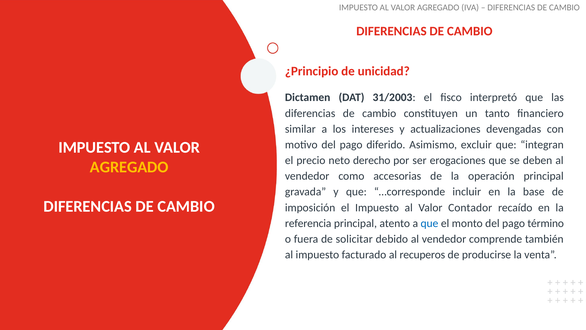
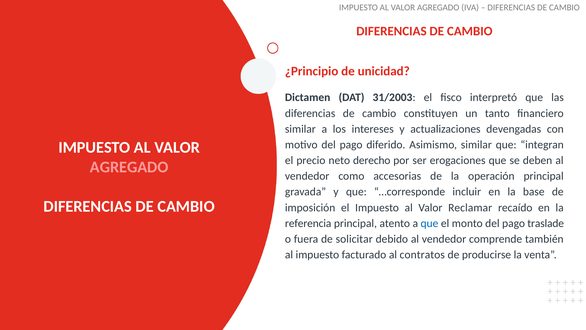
Asimismo excluir: excluir -> similar
AGREGADO at (129, 167) colour: yellow -> pink
Contador: Contador -> Reclamar
término: término -> traslade
recuperos: recuperos -> contratos
